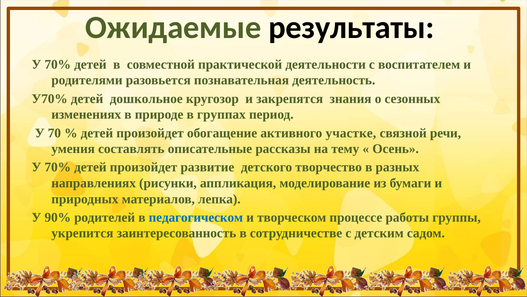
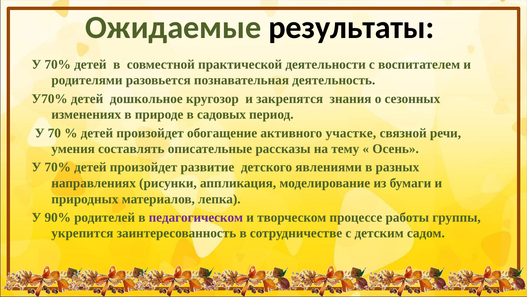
группах: группах -> садовых
творчество: творчество -> явлениями
педагогическом colour: blue -> purple
